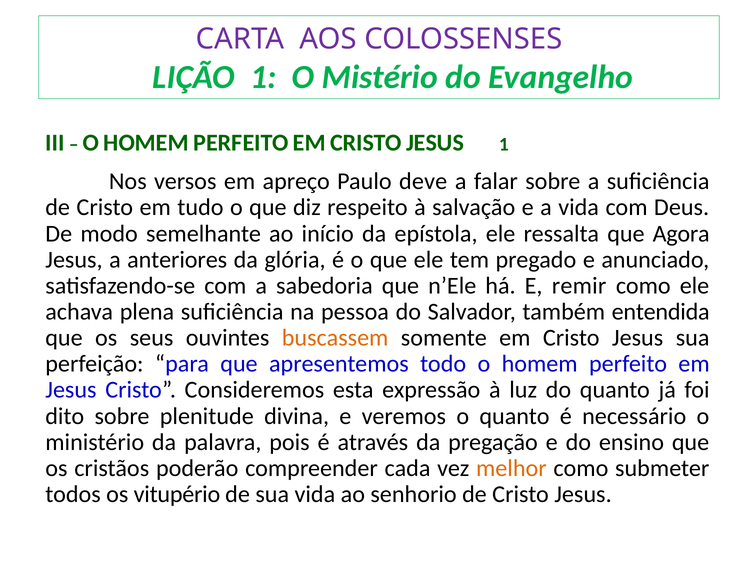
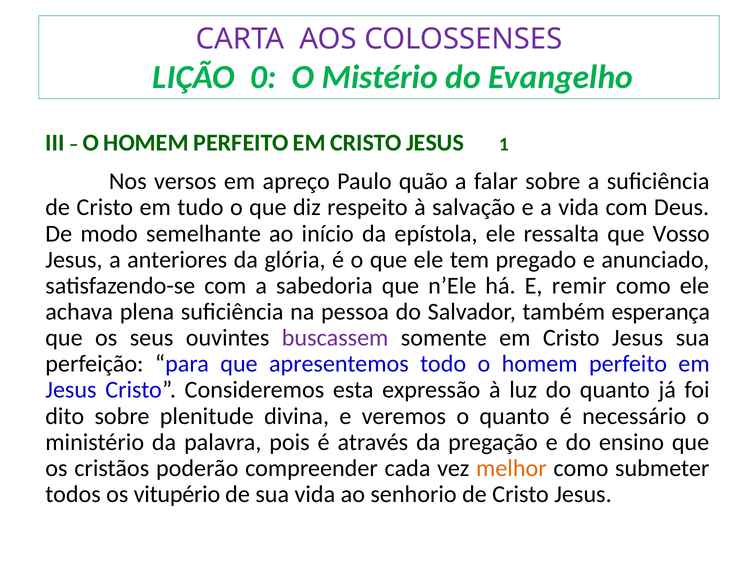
LIÇÃO 1: 1 -> 0
deve: deve -> quão
Agora: Agora -> Vosso
entendida: entendida -> esperança
buscassem colour: orange -> purple
